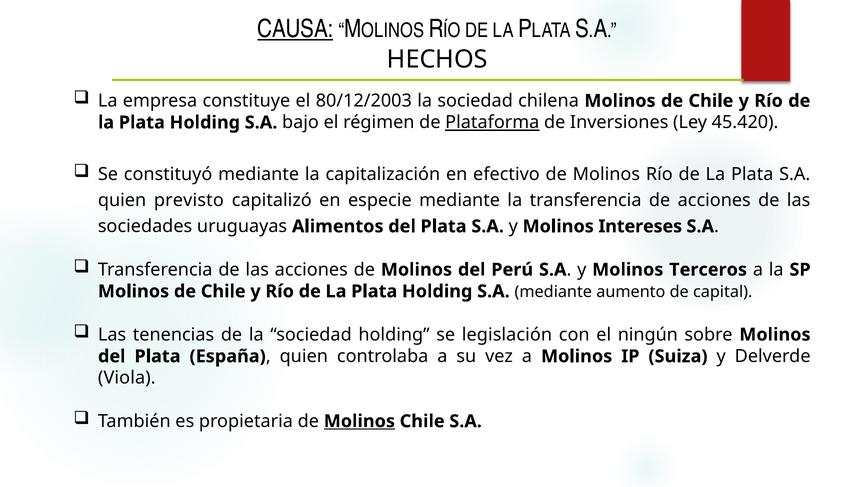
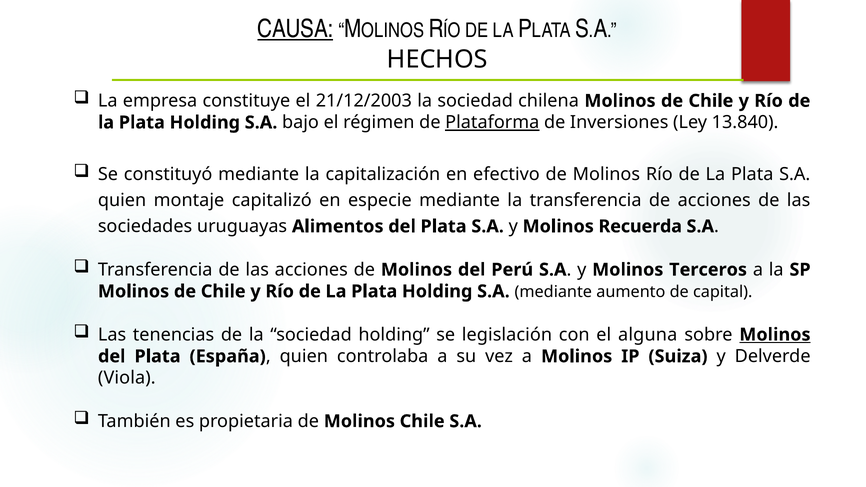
80/12/2003: 80/12/2003 -> 21/12/2003
45.420: 45.420 -> 13.840
previsto: previsto -> montaje
Intereses: Intereses -> Recuerda
ningún: ningún -> alguna
Molinos at (775, 335) underline: none -> present
Molinos at (359, 421) underline: present -> none
